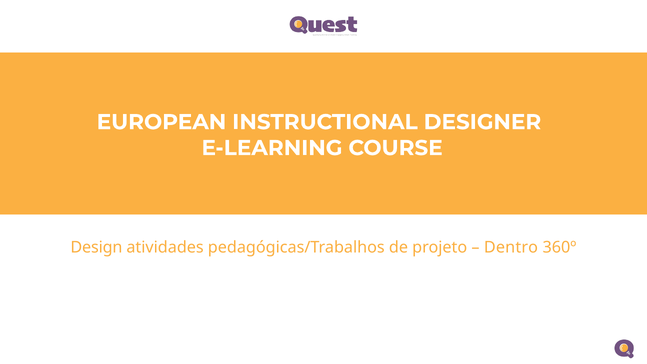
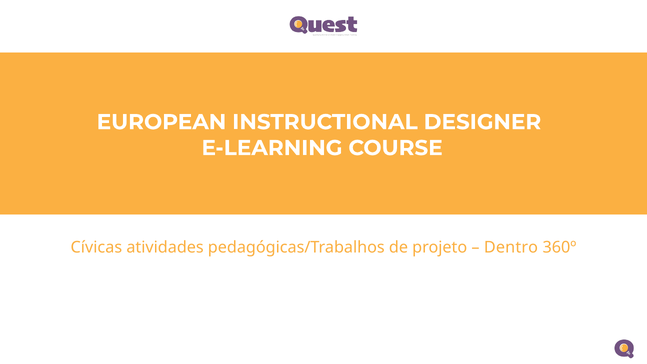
Design: Design -> Cívicas
